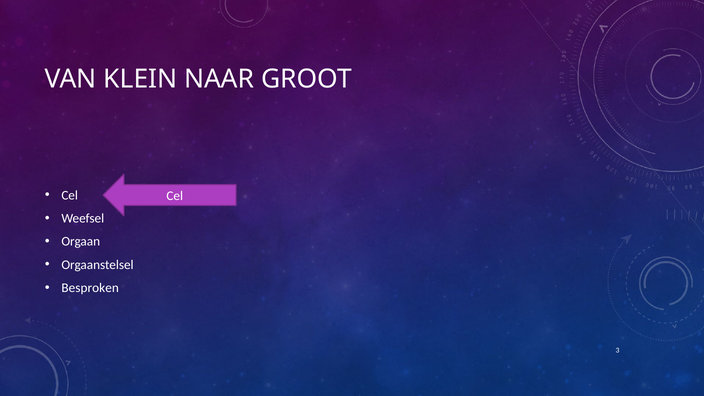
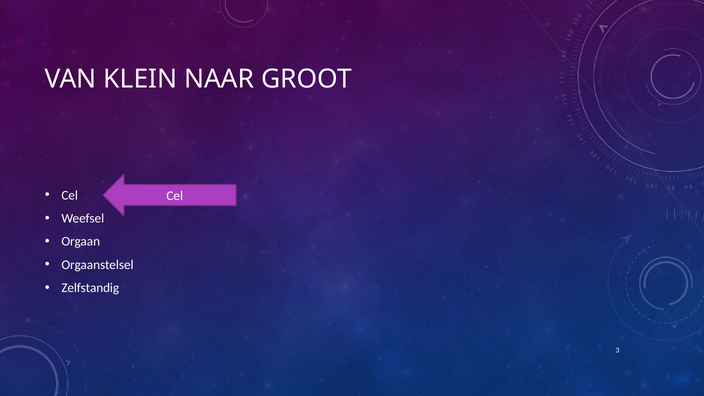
Besproken: Besproken -> Zelfstandig
